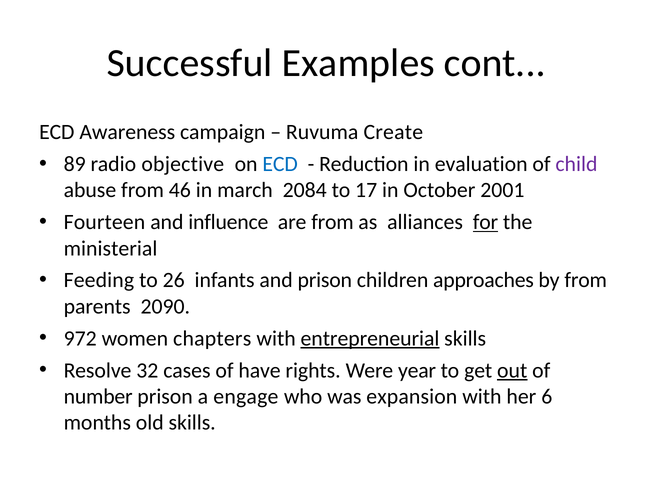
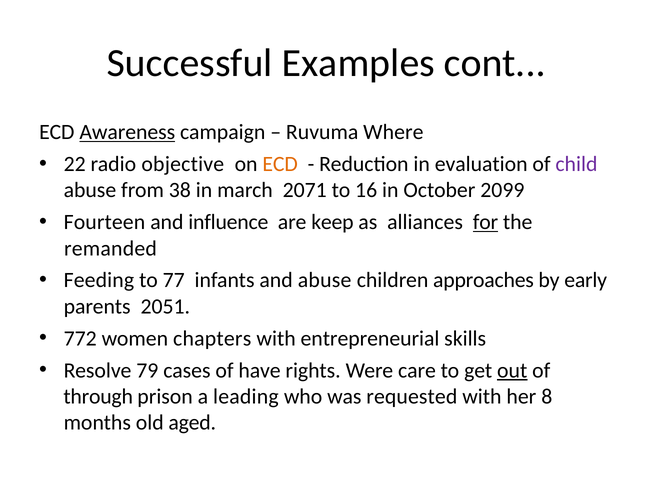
Awareness underline: none -> present
Create: Create -> Where
89: 89 -> 22
ECD at (280, 164) colour: blue -> orange
46: 46 -> 38
2084: 2084 -> 2071
17: 17 -> 16
2001: 2001 -> 2099
are from: from -> keep
ministerial: ministerial -> remanded
26: 26 -> 77
and prison: prison -> abuse
by from: from -> early
2090: 2090 -> 2051
972: 972 -> 772
entrepreneurial underline: present -> none
32: 32 -> 79
year: year -> care
number: number -> through
engage: engage -> leading
expansion: expansion -> requested
6: 6 -> 8
old skills: skills -> aged
